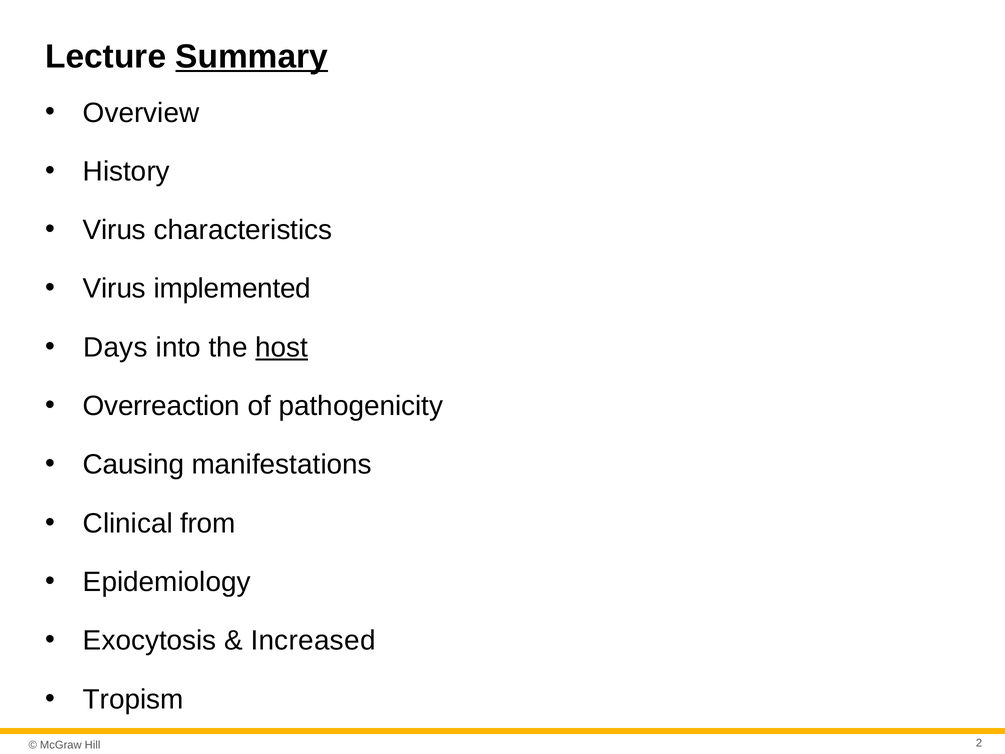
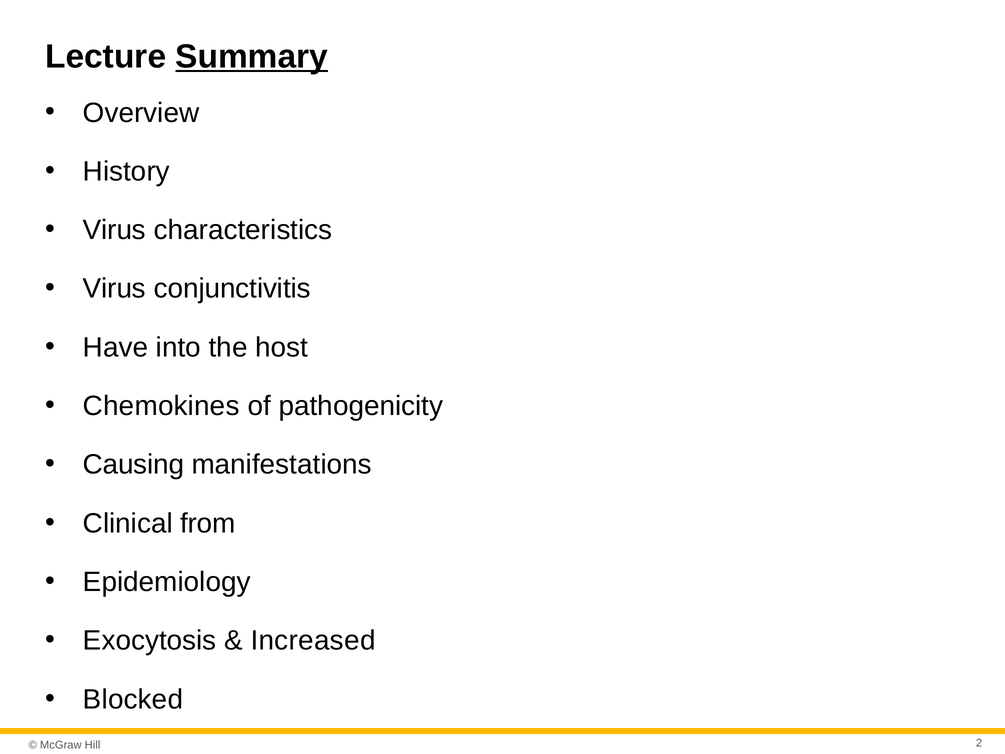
implemented: implemented -> conjunctivitis
Days: Days -> Have
host underline: present -> none
Overreaction: Overreaction -> Chemokines
Tropism: Tropism -> Blocked
